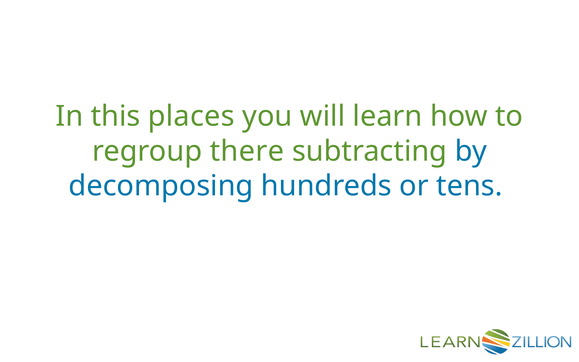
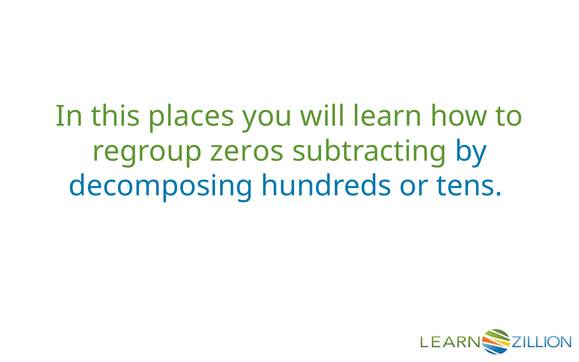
there: there -> zeros
